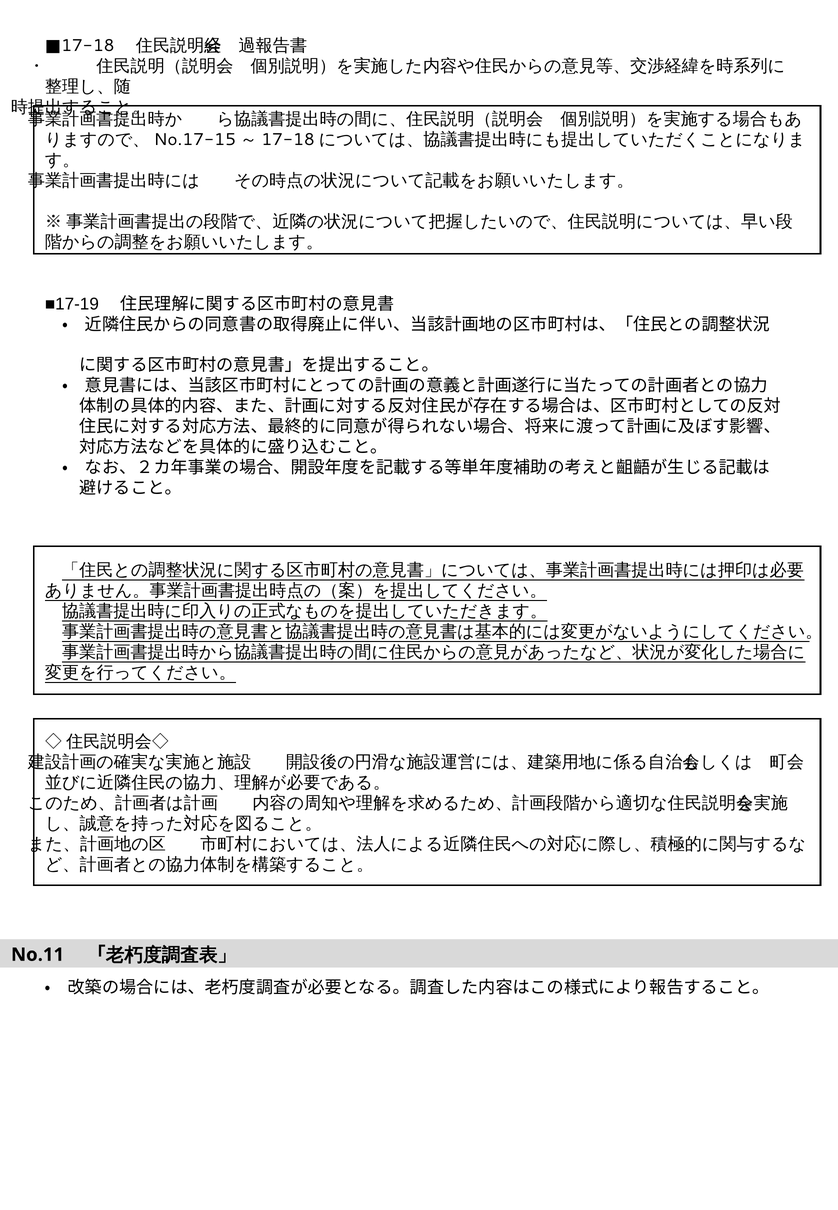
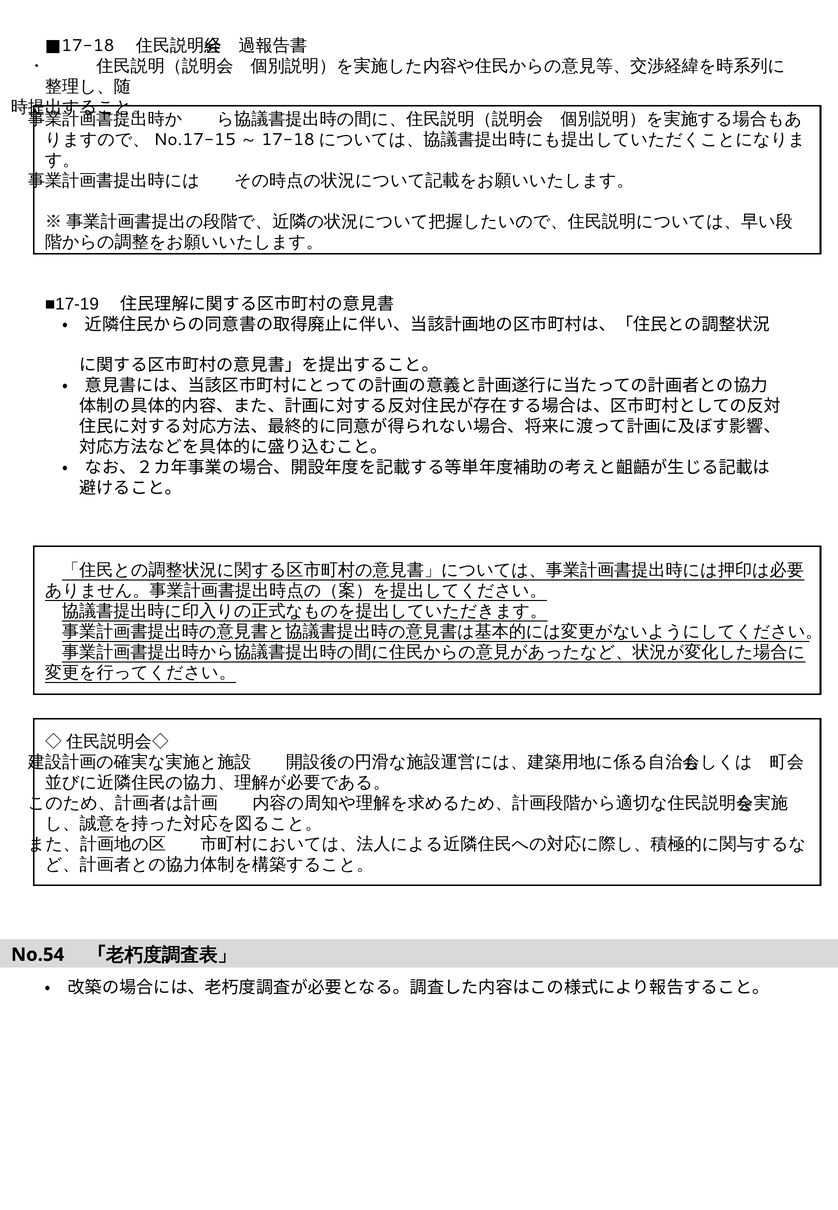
No.11: No.11 -> No.54
